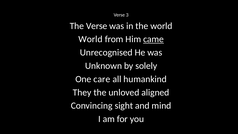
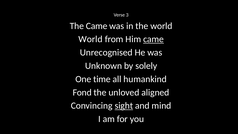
The Verse: Verse -> Came
care: care -> time
They: They -> Fond
sight underline: none -> present
